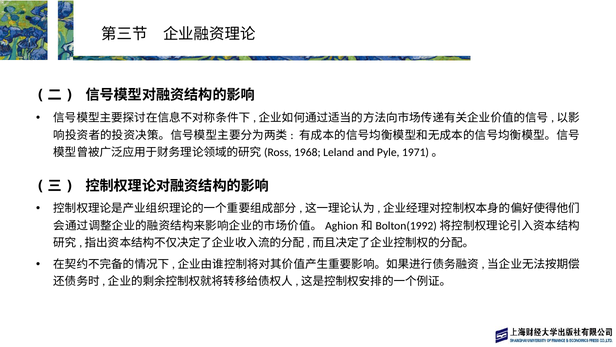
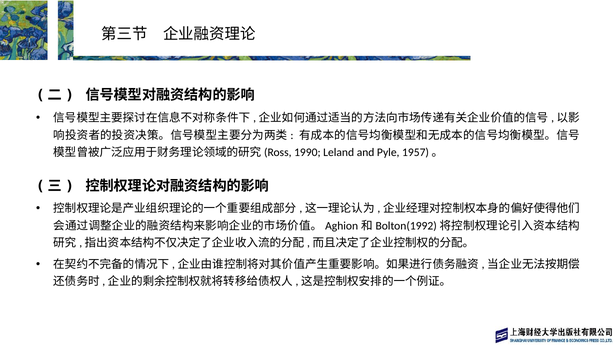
1968: 1968 -> 1990
1971: 1971 -> 1957
